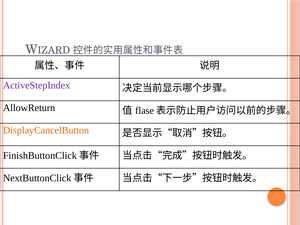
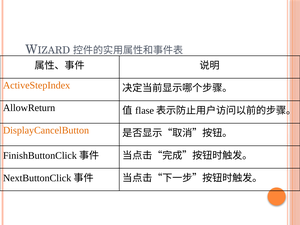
ActiveStepIndex colour: purple -> orange
